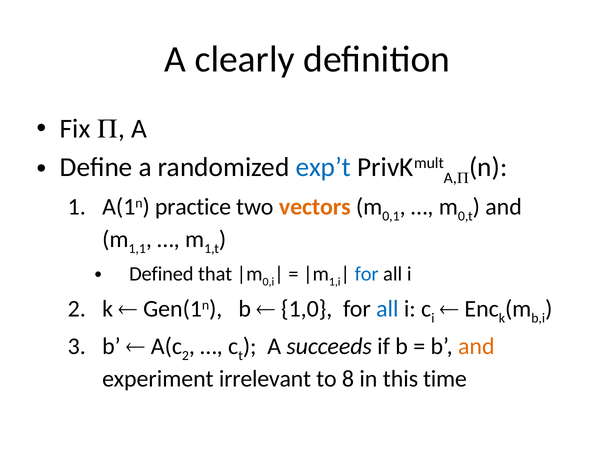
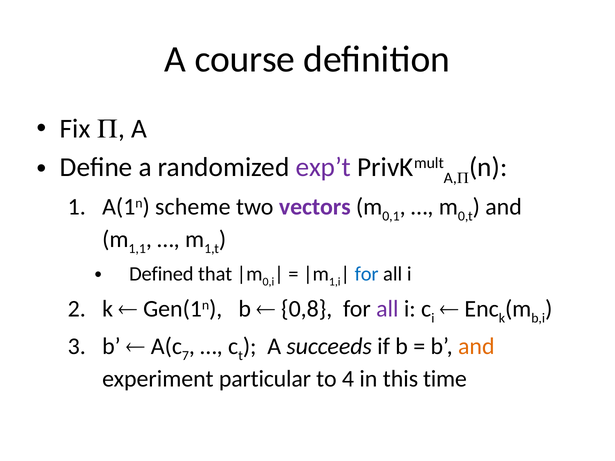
clearly: clearly -> course
exp’t colour: blue -> purple
practice: practice -> scheme
vectors colour: orange -> purple
1,0: 1,0 -> 0,8
all at (387, 309) colour: blue -> purple
2 at (185, 356): 2 -> 7
irrelevant: irrelevant -> particular
8: 8 -> 4
